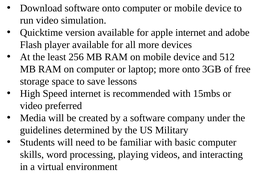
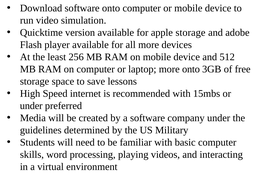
apple internet: internet -> storage
video at (31, 106): video -> under
